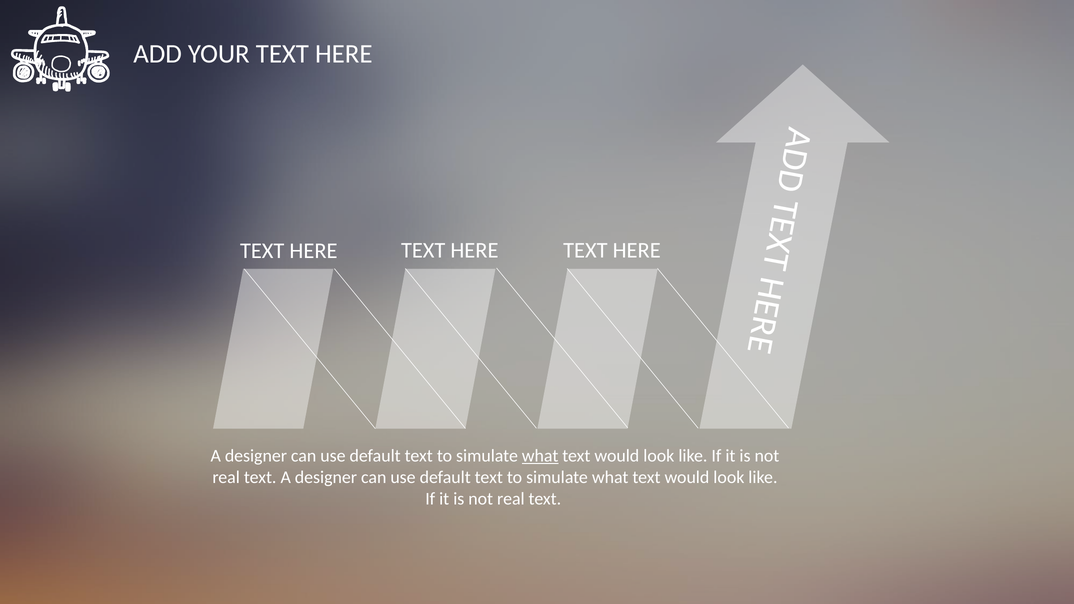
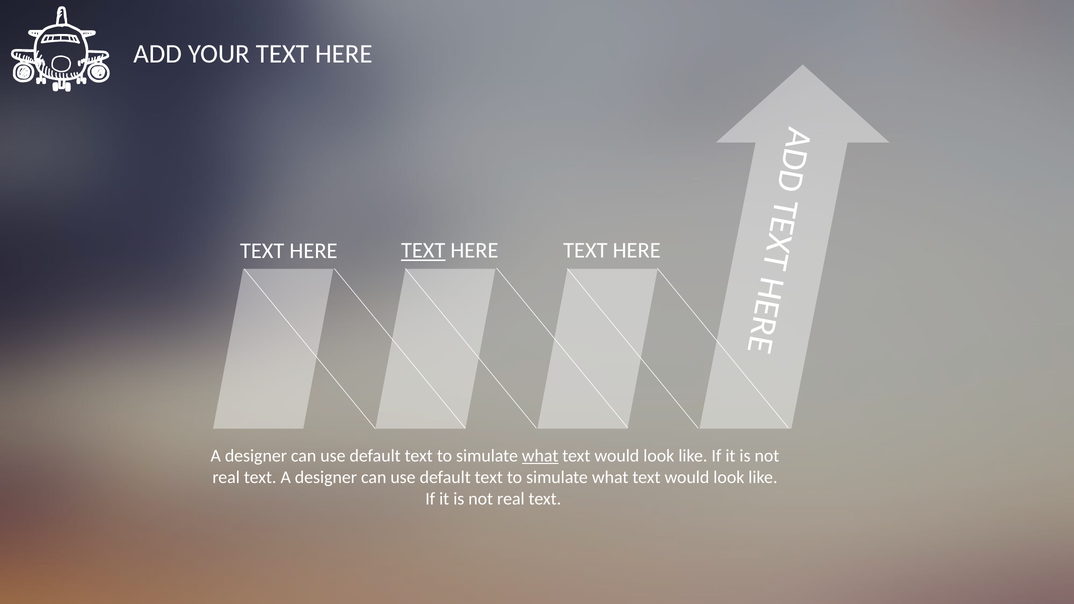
TEXT at (423, 251) underline: none -> present
